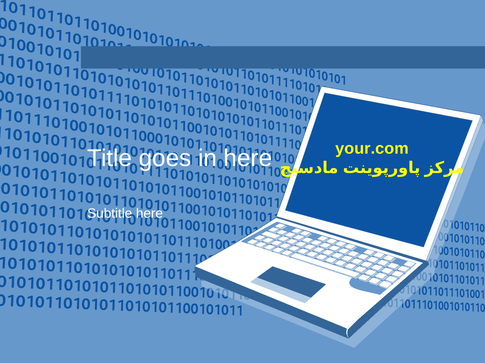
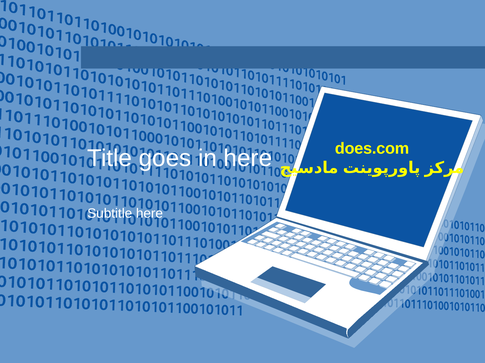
your.com: your.com -> does.com
